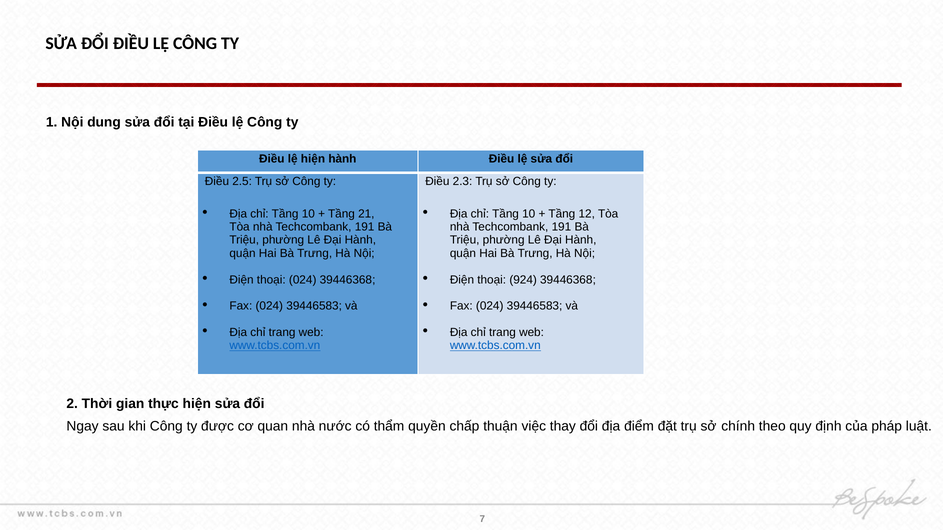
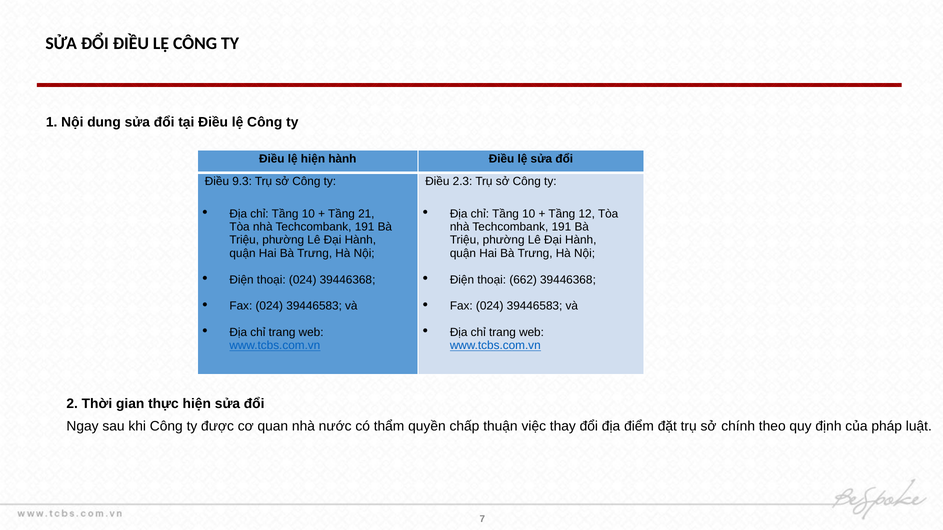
2.5: 2.5 -> 9.3
924: 924 -> 662
